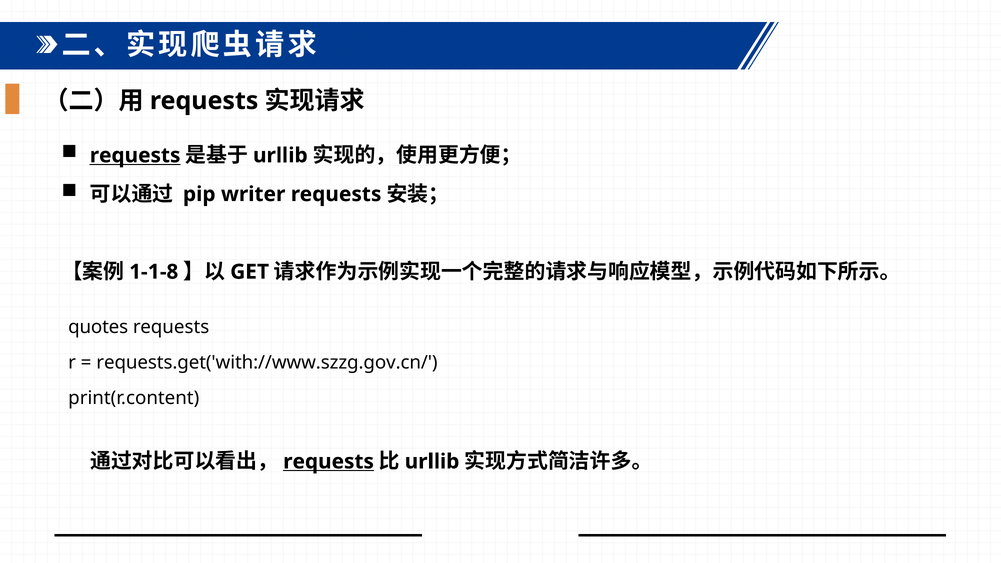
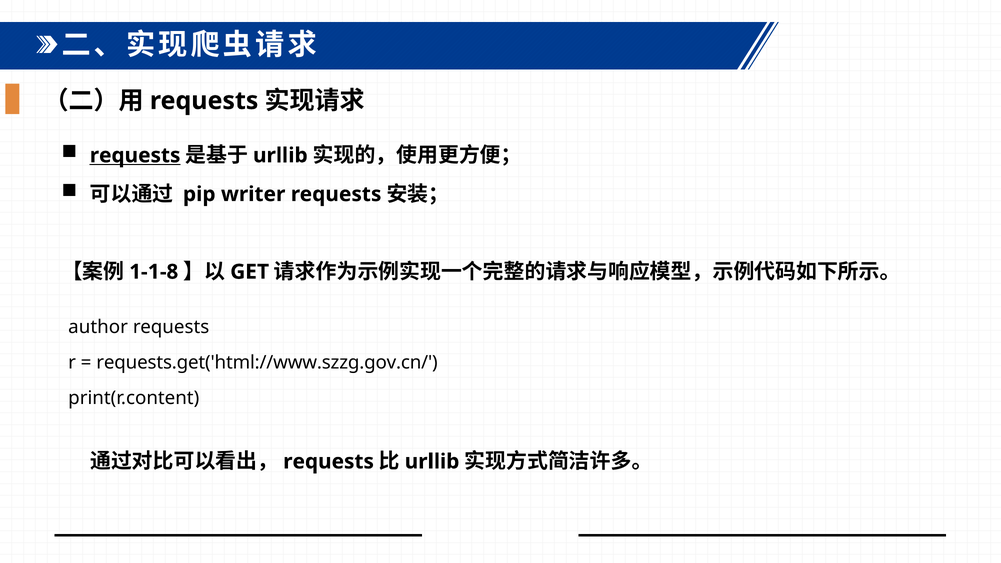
quotes: quotes -> author
requests.get('with://www.szzg.gov.cn/: requests.get('with://www.szzg.gov.cn/ -> requests.get('html://www.szzg.gov.cn/
requests at (329, 462) underline: present -> none
